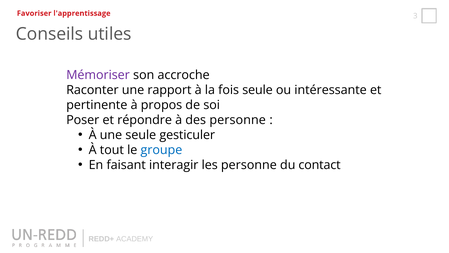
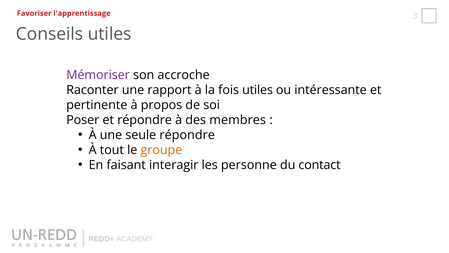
fois seule: seule -> utiles
des personne: personne -> membres
seule gesticuler: gesticuler -> répondre
groupe colour: blue -> orange
